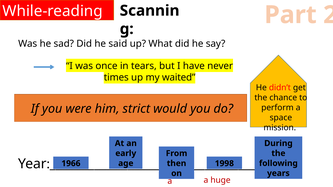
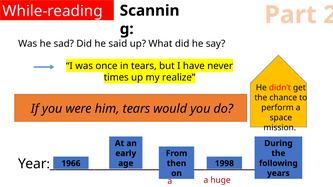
waited: waited -> realize
him strict: strict -> tears
